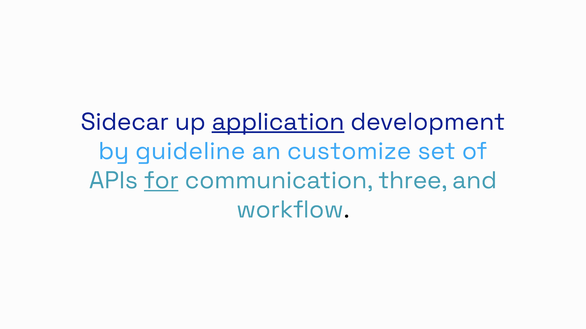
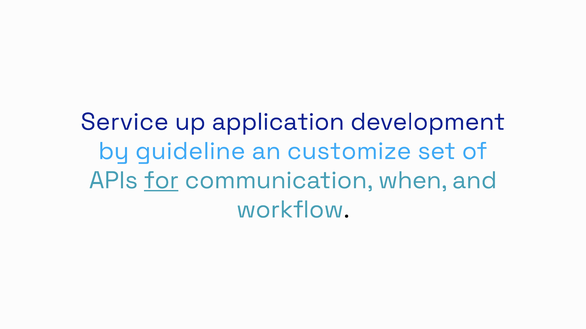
Sidecar: Sidecar -> Service
application underline: present -> none
three: three -> when
